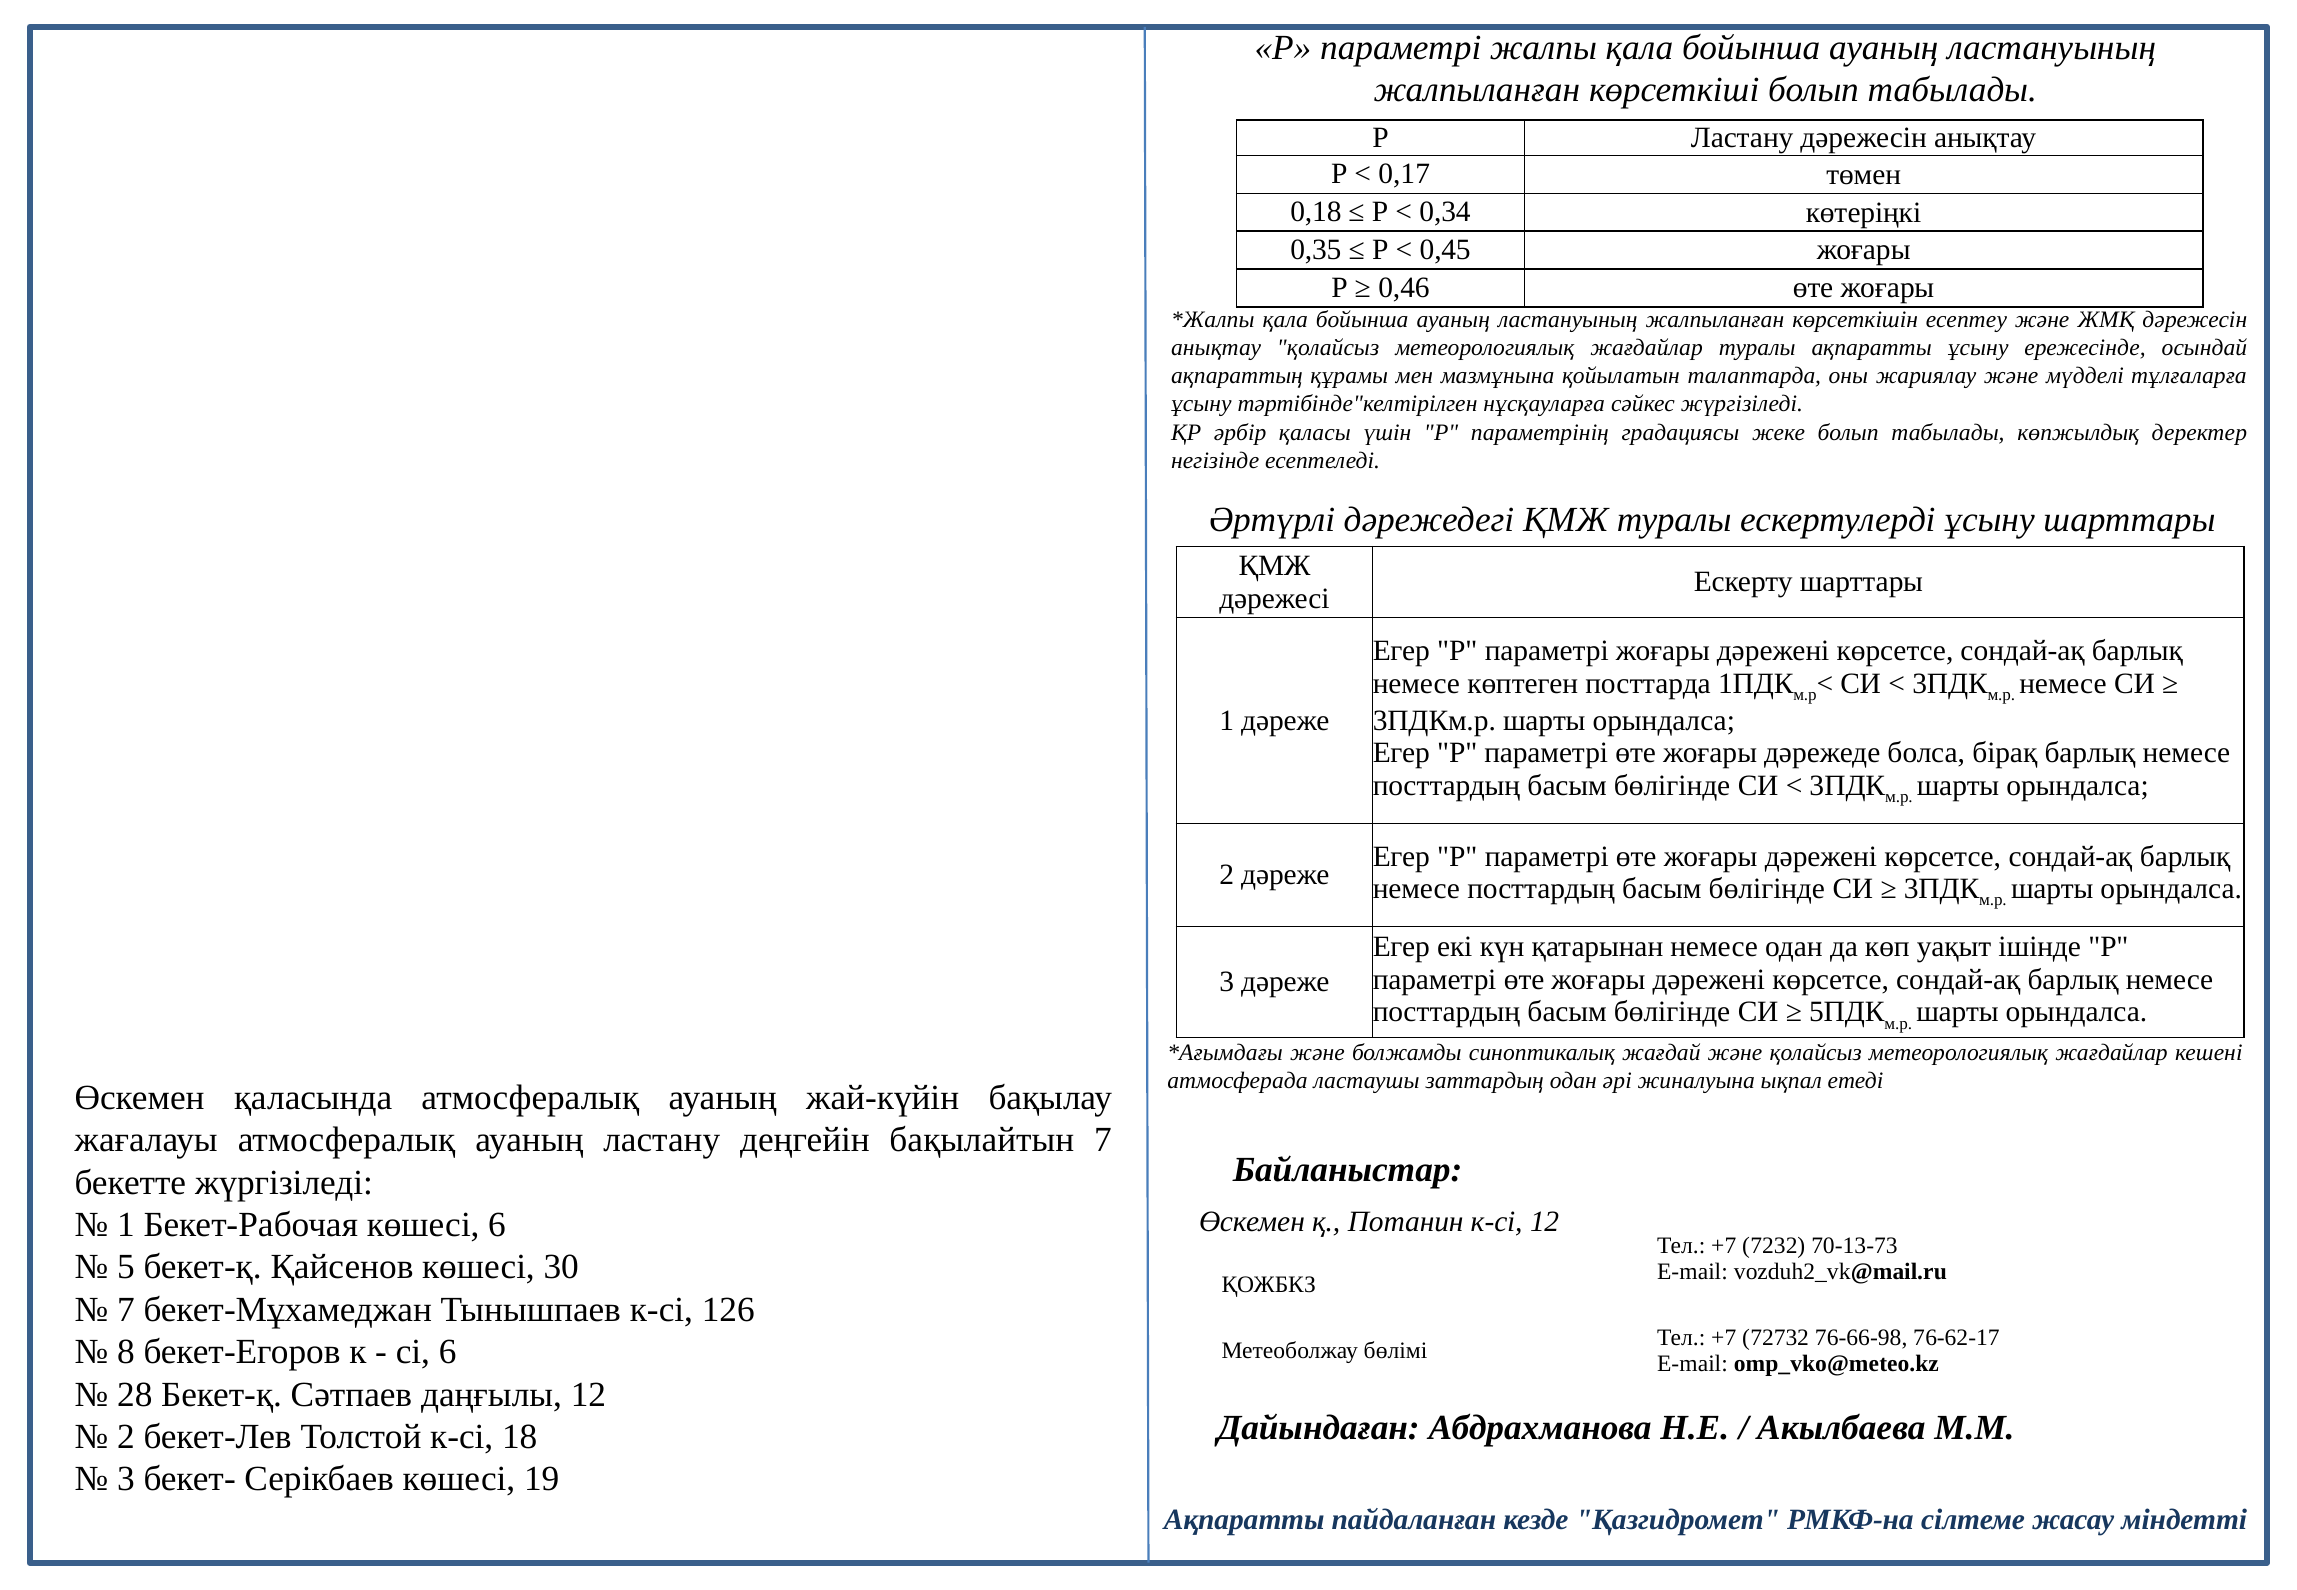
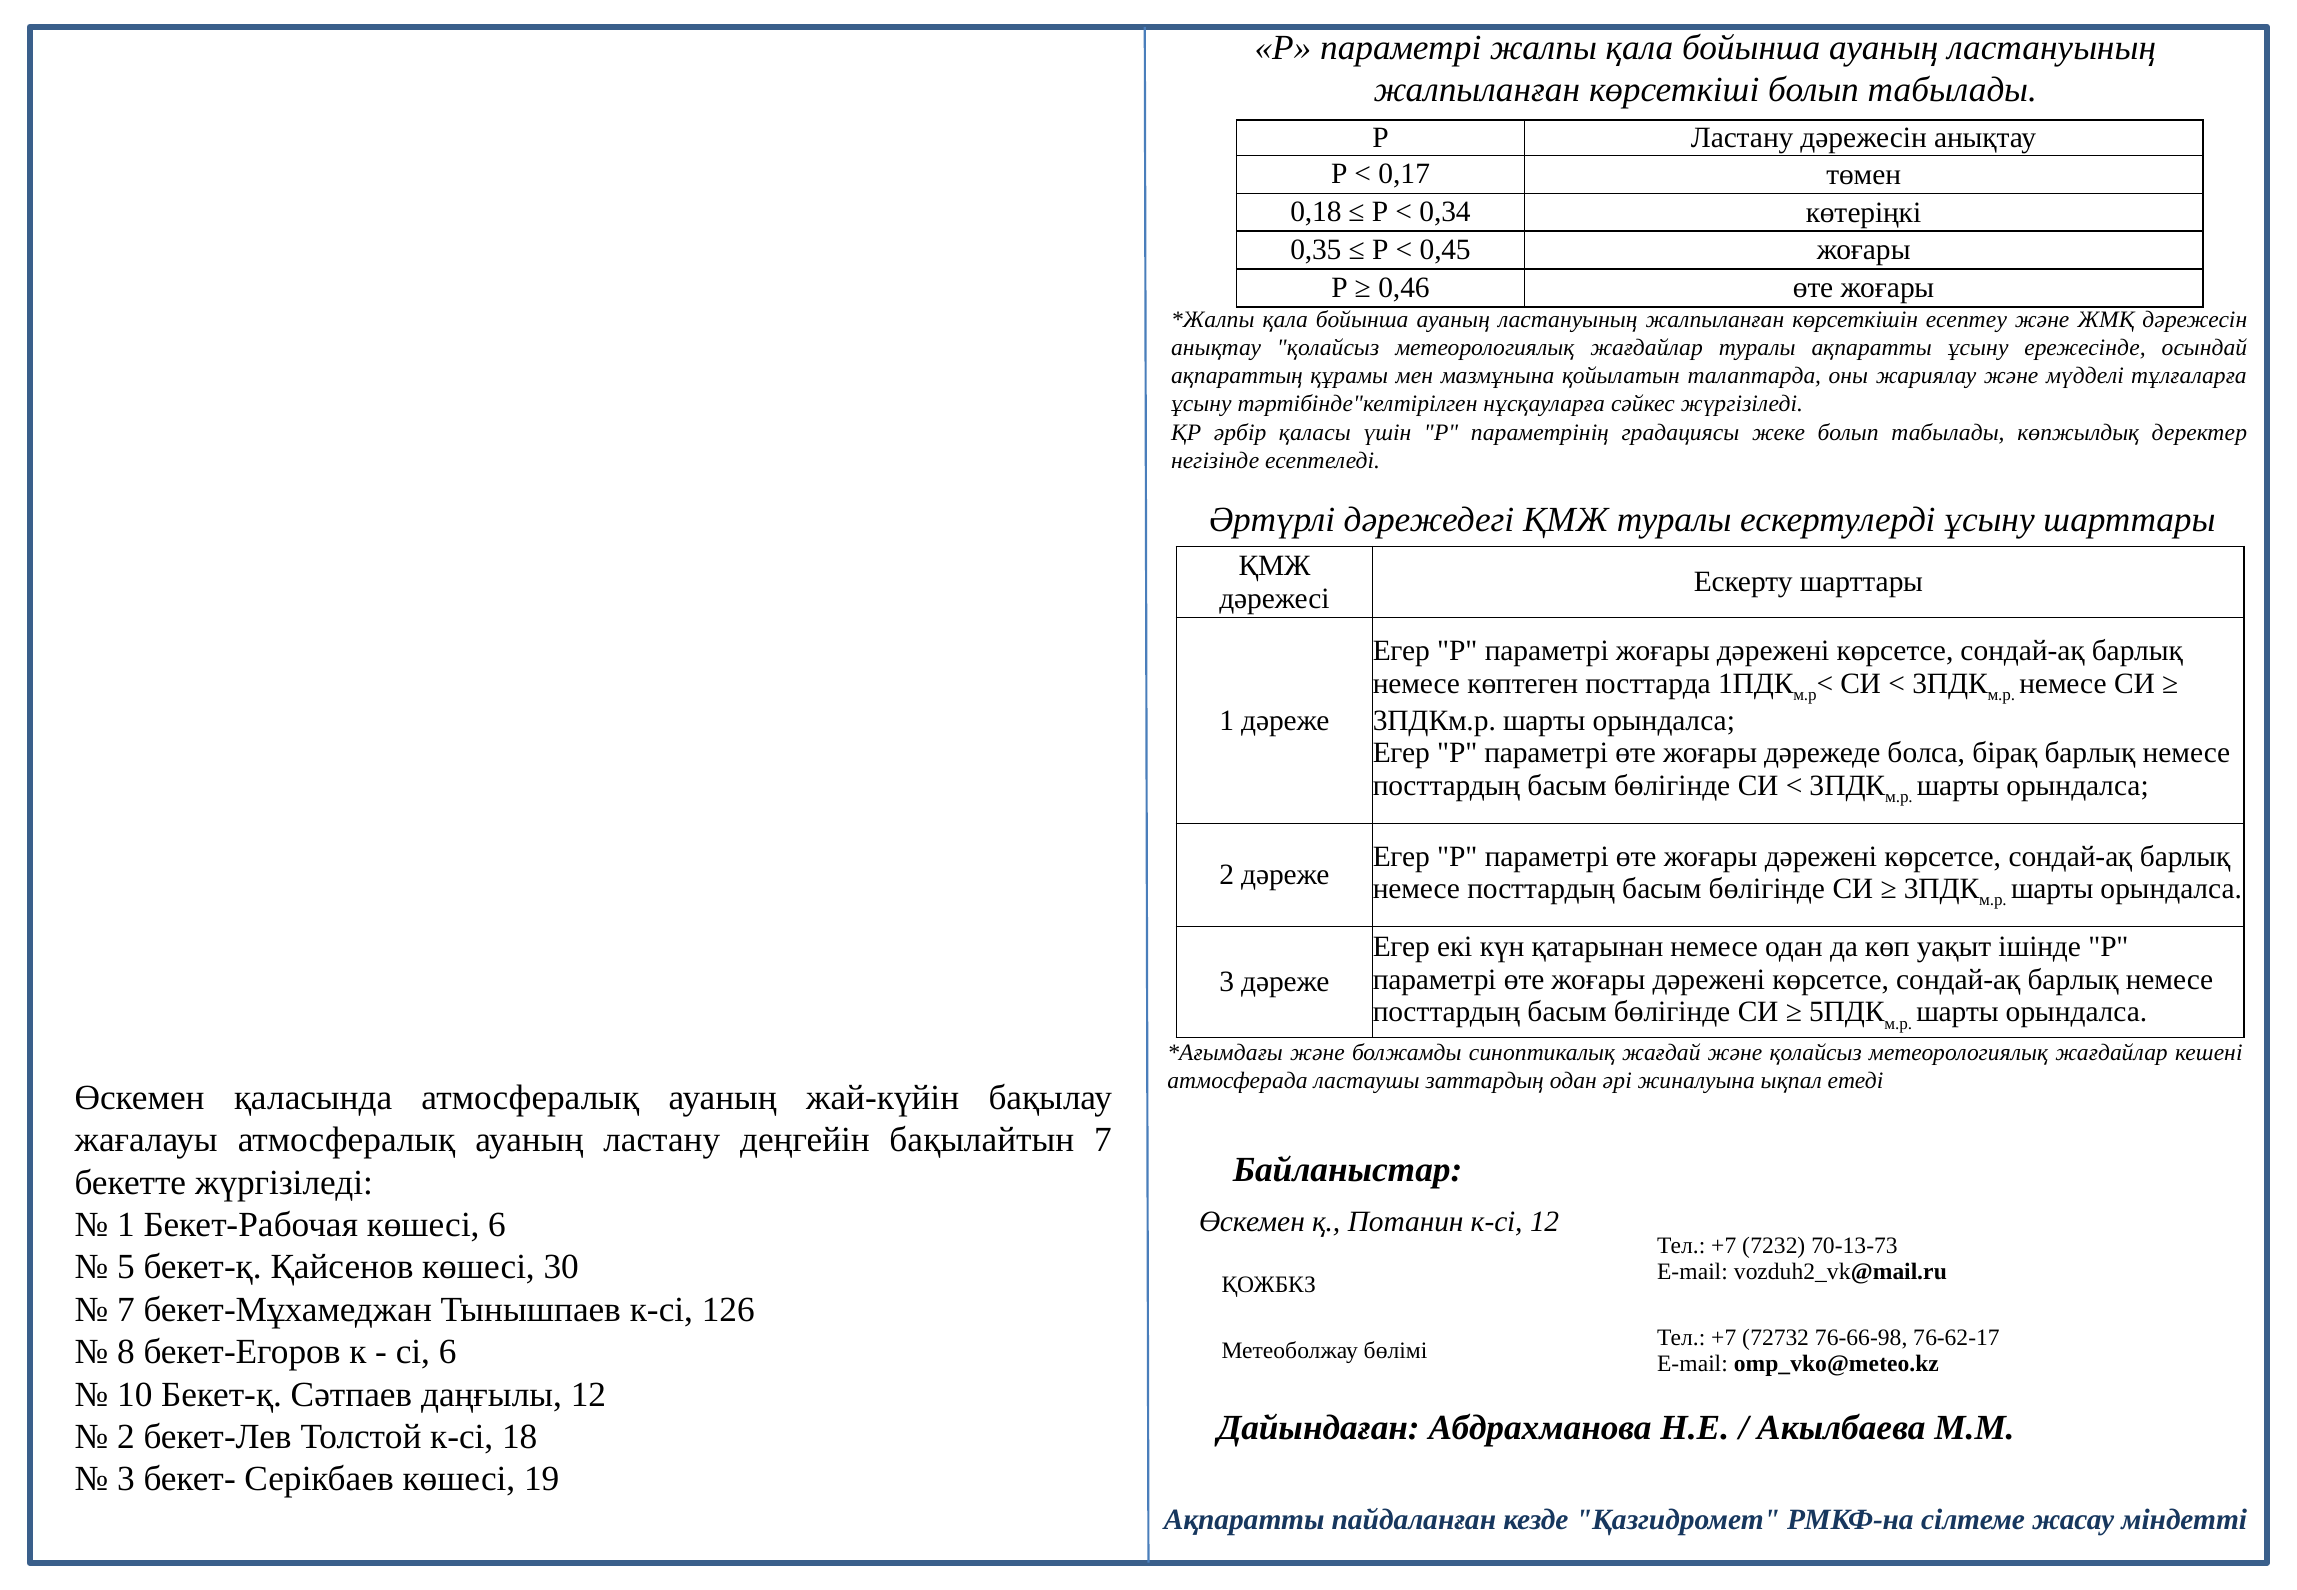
28: 28 -> 10
